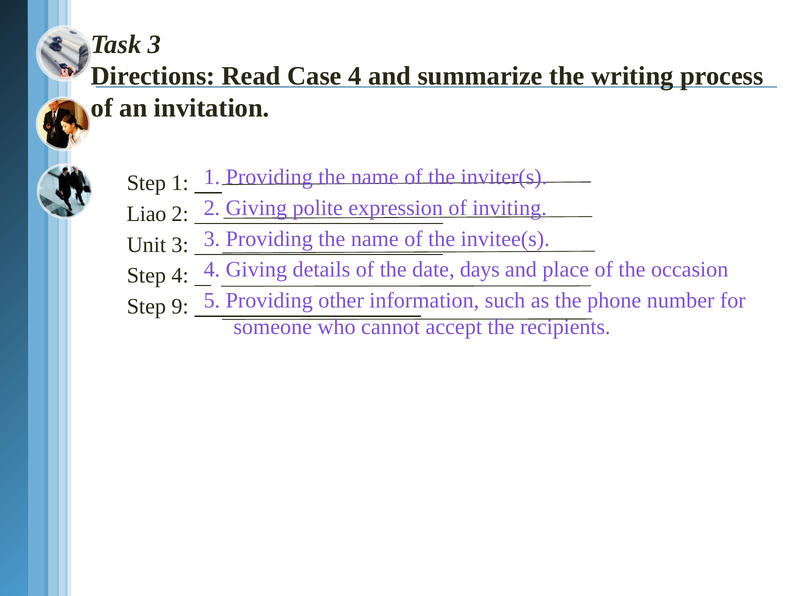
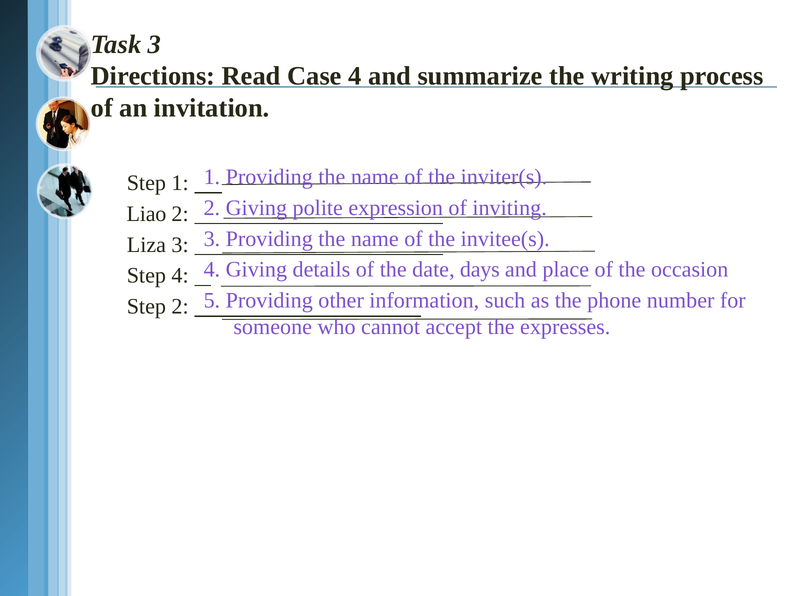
Unit: Unit -> Liza
Step 9: 9 -> 2
recipients: recipients -> expresses
